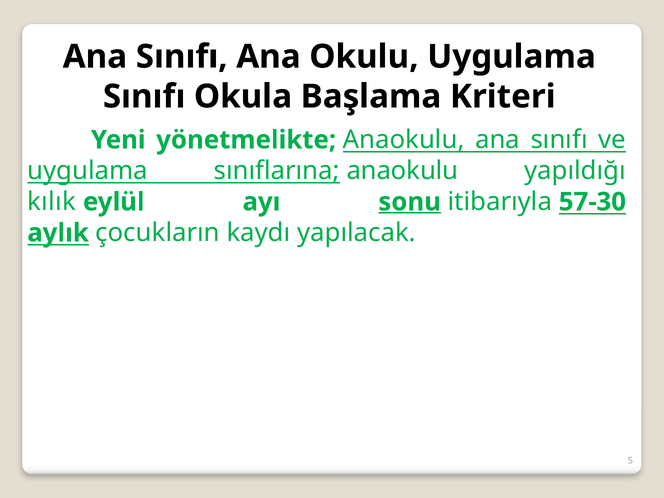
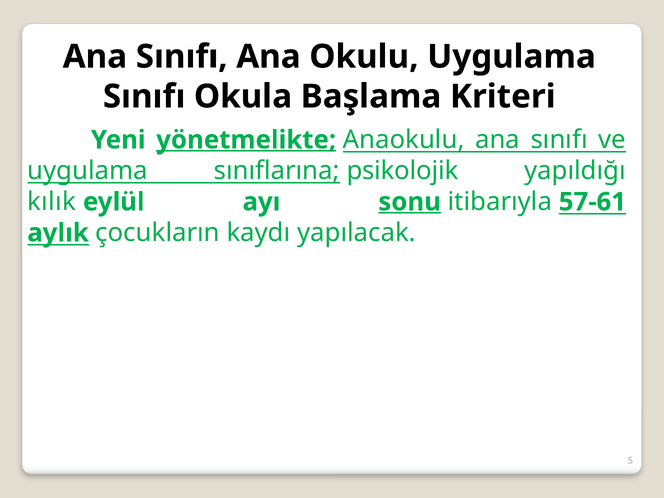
yönetmelikte underline: none -> present
sınıflarına anaokulu: anaokulu -> psikolojik
57-30: 57-30 -> 57-61
